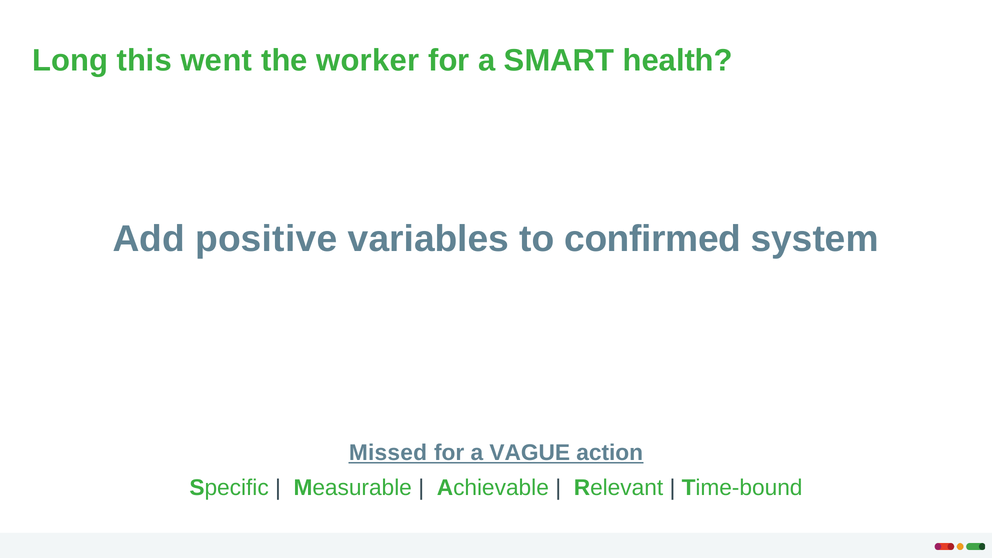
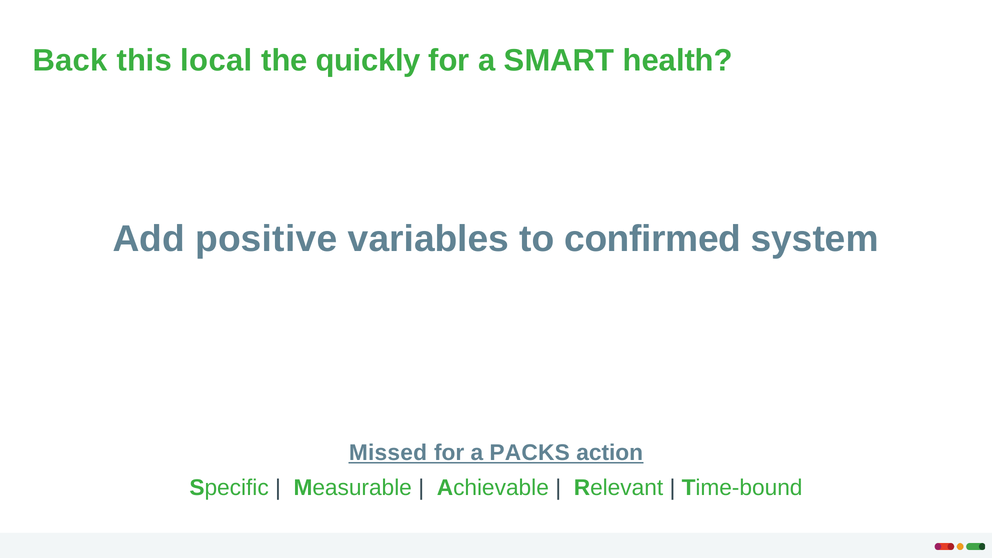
Long: Long -> Back
went: went -> local
worker: worker -> quickly
VAGUE: VAGUE -> PACKS
